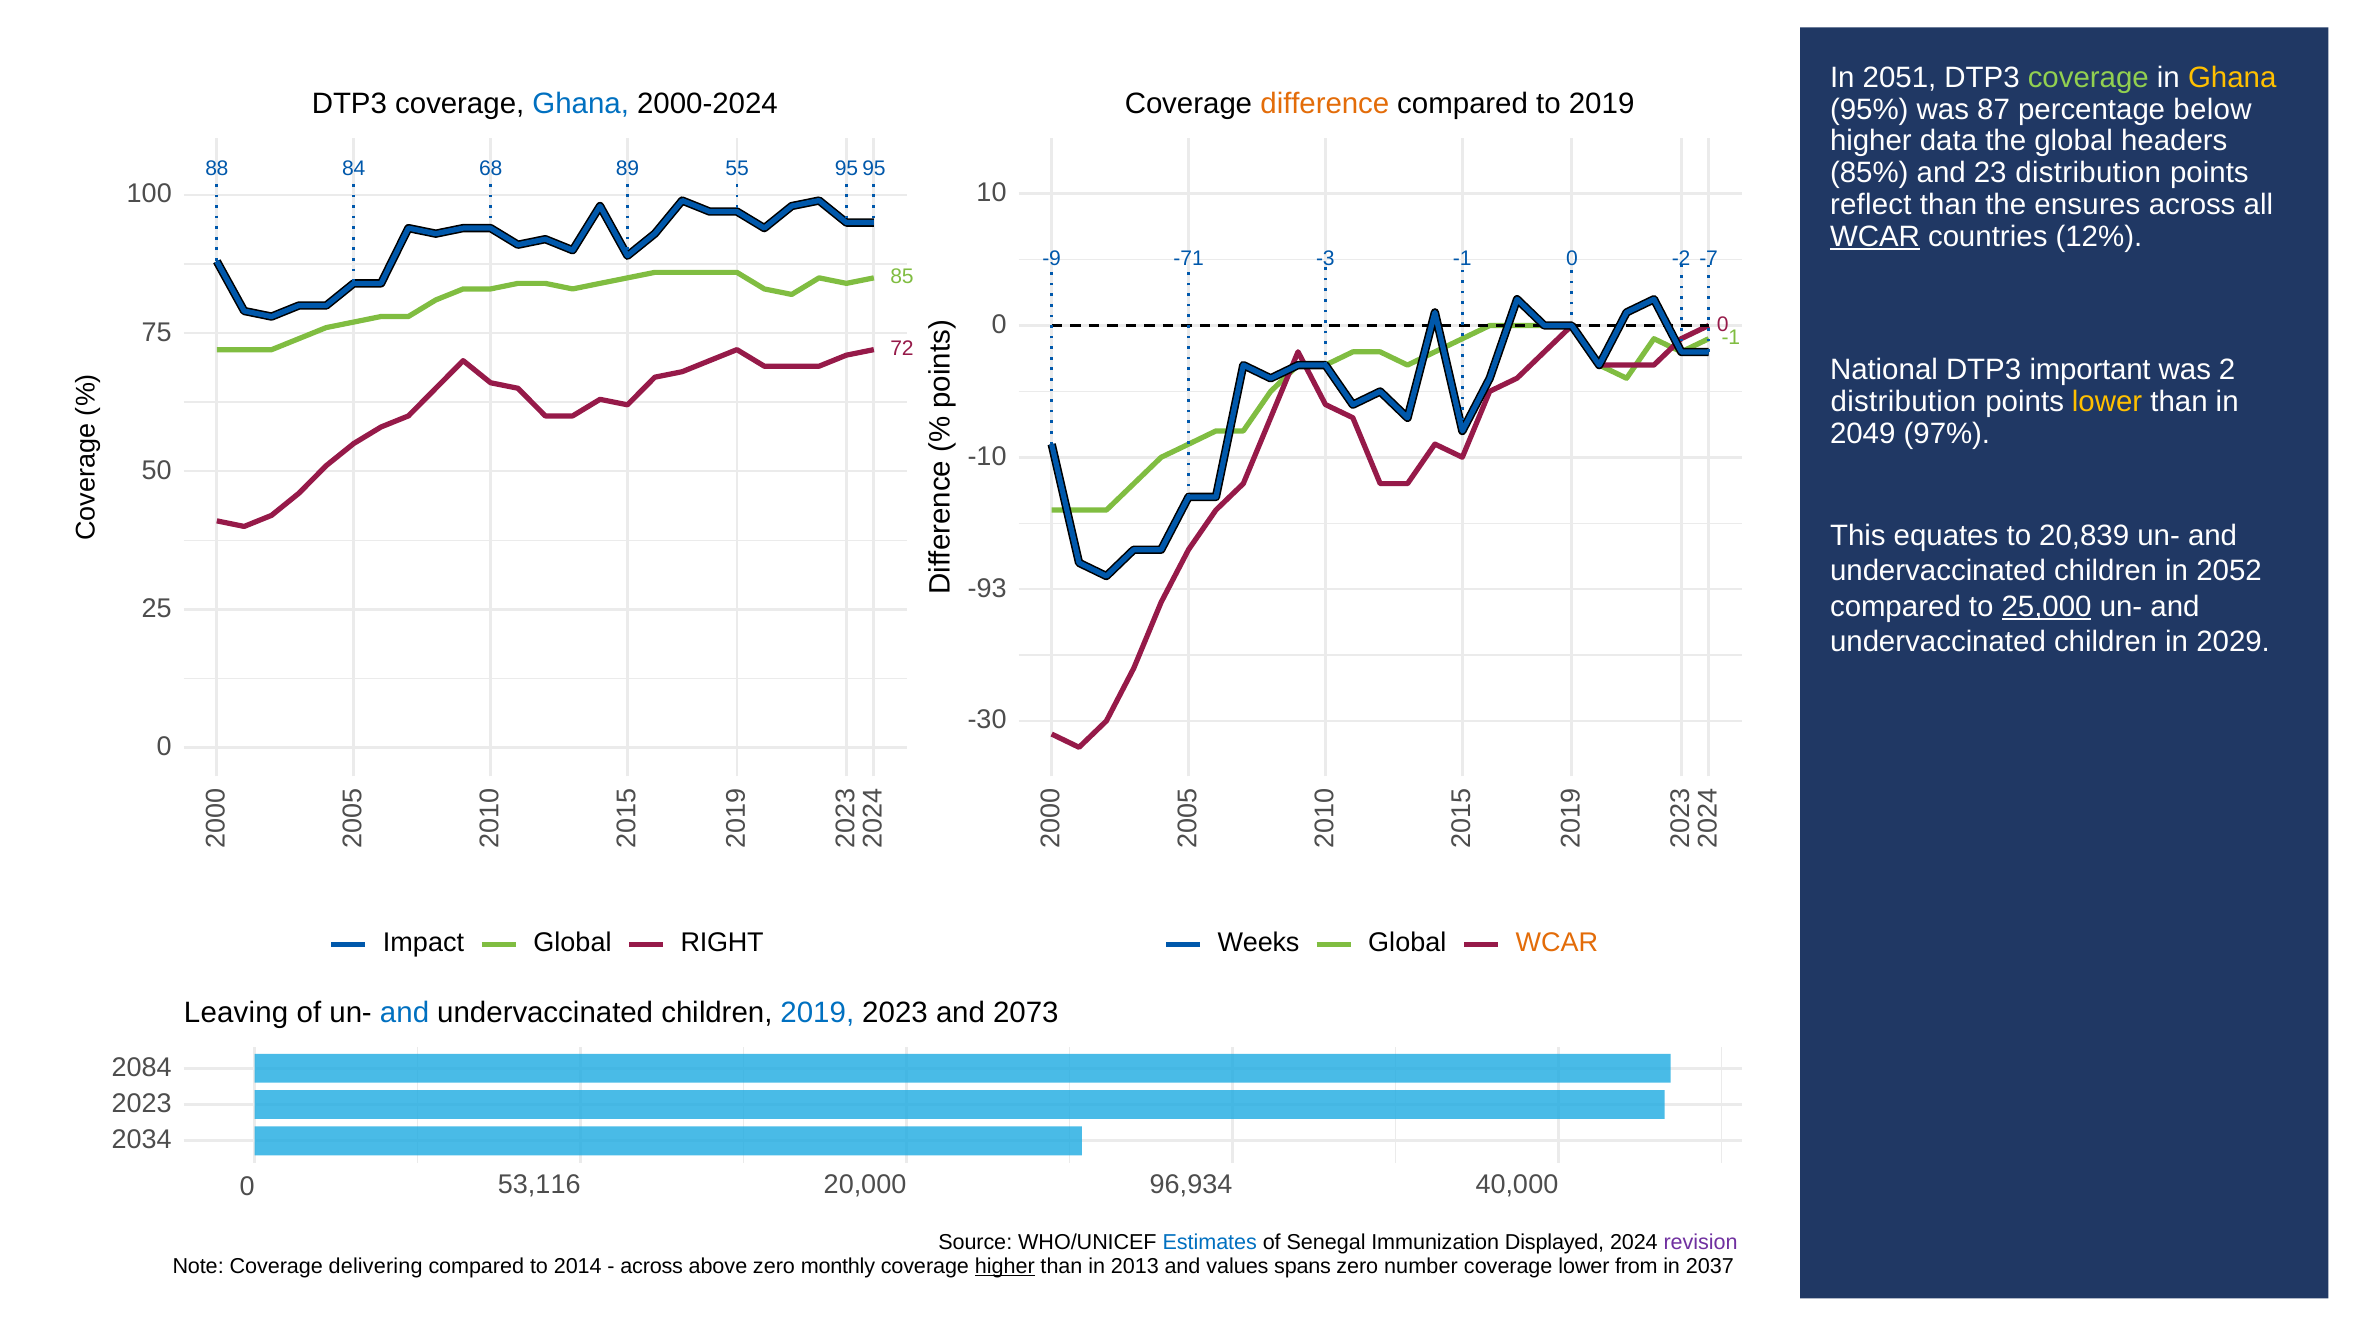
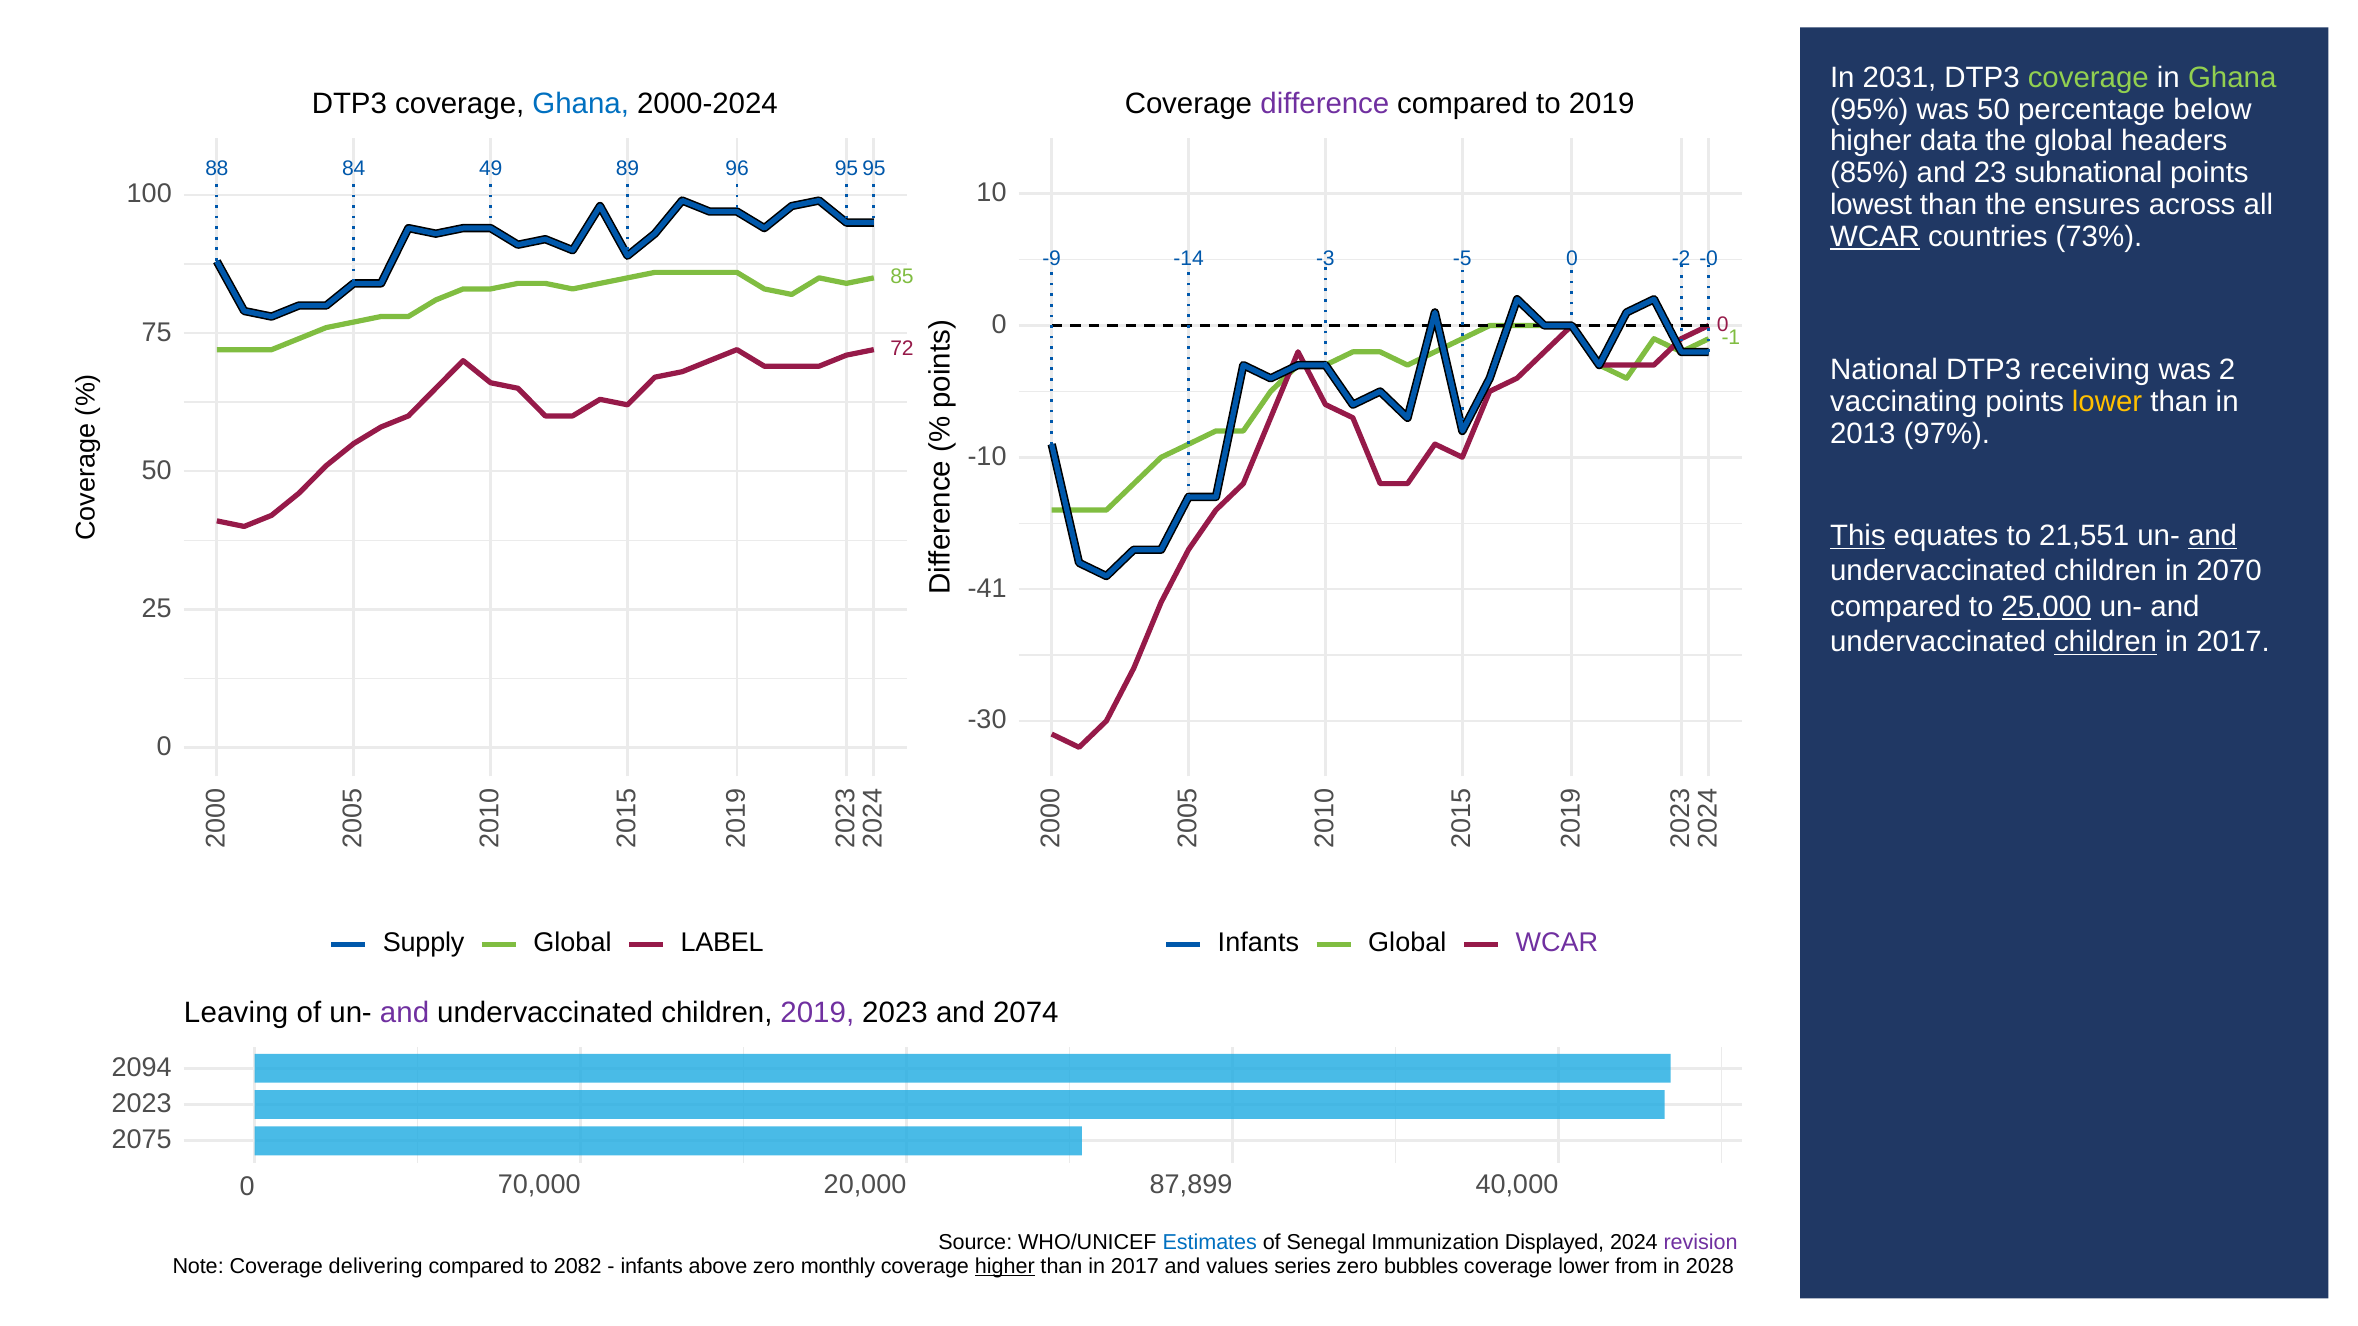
2051: 2051 -> 2031
Ghana at (2232, 78) colour: yellow -> light green
difference colour: orange -> purple
was 87: 87 -> 50
68: 68 -> 49
55: 55 -> 96
23 distribution: distribution -> subnational
reflect: reflect -> lowest
12%: 12% -> 73%
-71: -71 -> -14
-3 -1: -1 -> -5
-7: -7 -> -0
important: important -> receiving
distribution at (1903, 402): distribution -> vaccinating
2049: 2049 -> 2013
This underline: none -> present
20,839: 20,839 -> 21,551
and at (2213, 536) underline: none -> present
2052: 2052 -> 2070
-93: -93 -> -41
children at (2106, 642) underline: none -> present
2029 at (2233, 642): 2029 -> 2017
Impact: Impact -> Supply
RIGHT: RIGHT -> LABEL
Weeks at (1259, 943): Weeks -> Infants
WCAR at (1557, 943) colour: orange -> purple
and at (405, 1013) colour: blue -> purple
2019 at (817, 1013) colour: blue -> purple
2073: 2073 -> 2074
2084: 2084 -> 2094
2034: 2034 -> 2075
53,116: 53,116 -> 70,000
96,934: 96,934 -> 87,899
2014: 2014 -> 2082
across at (652, 1266): across -> infants
than in 2013: 2013 -> 2017
spans: spans -> series
number: number -> bubbles
2037: 2037 -> 2028
